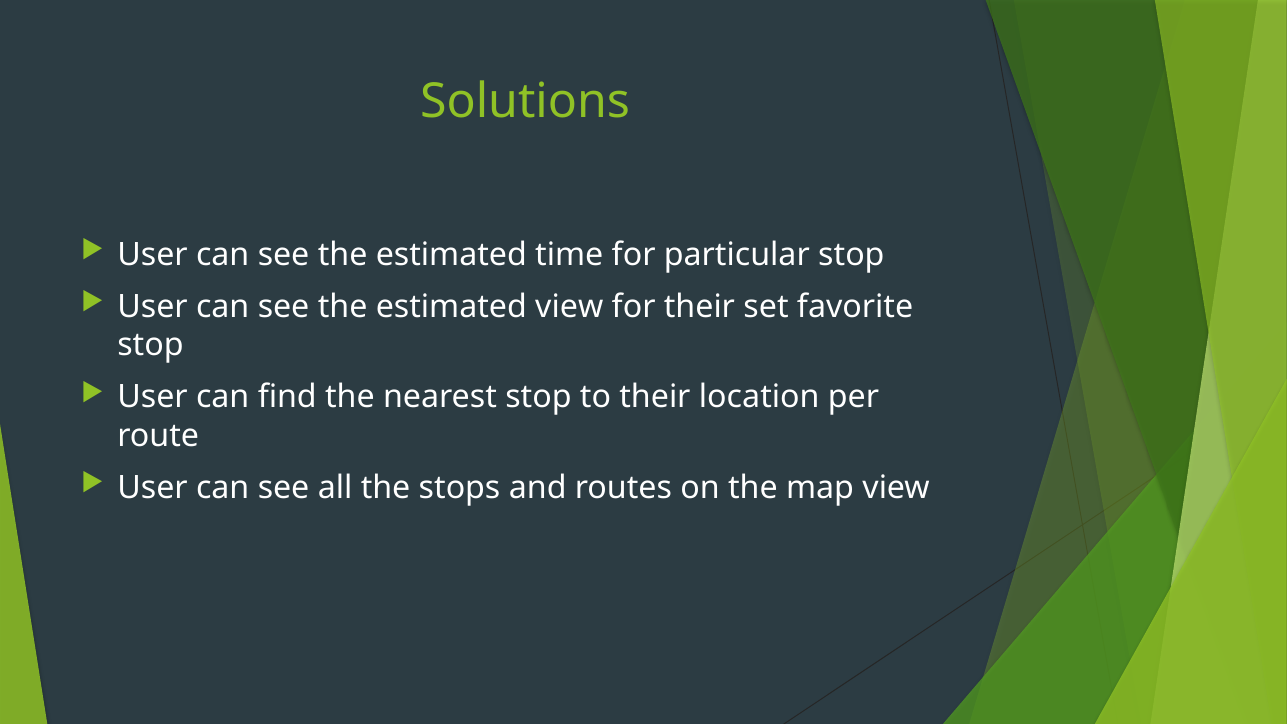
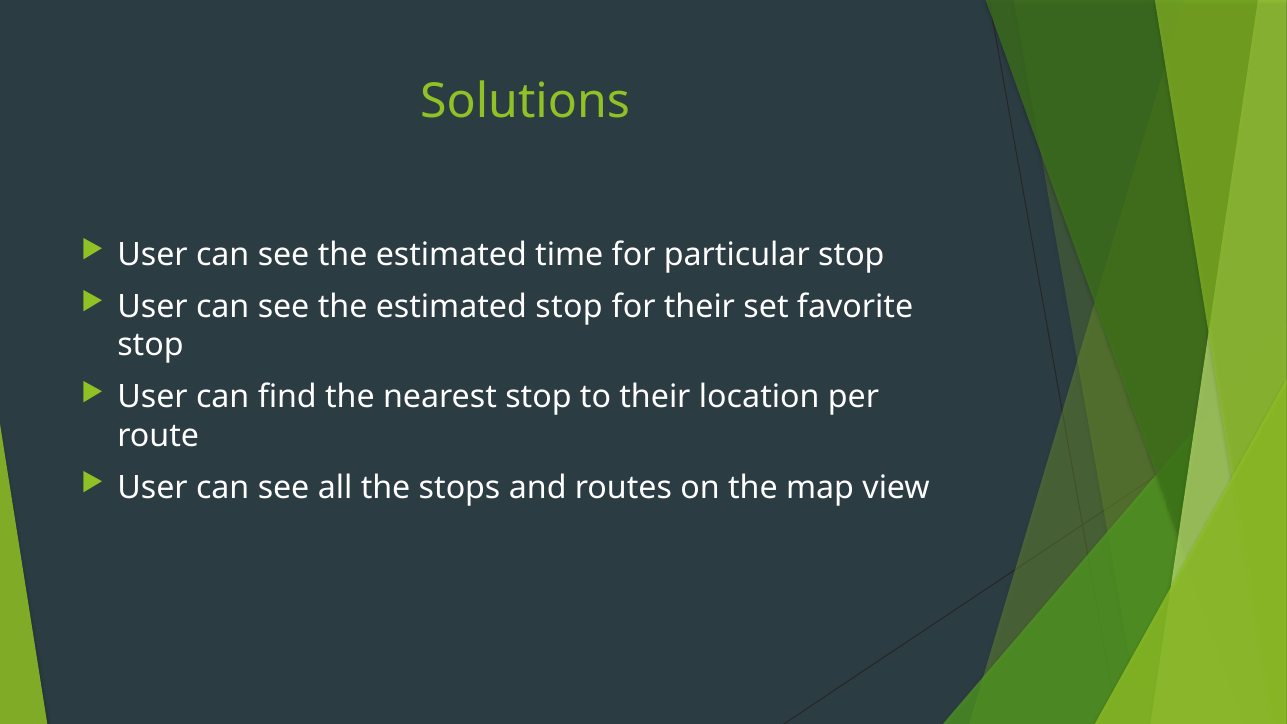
estimated view: view -> stop
